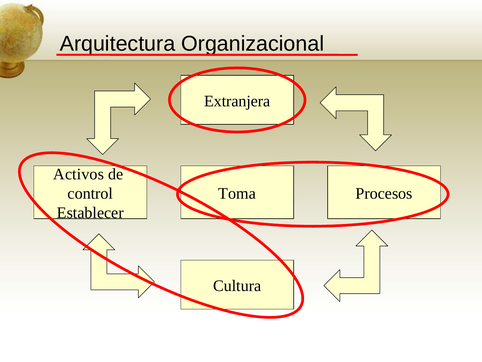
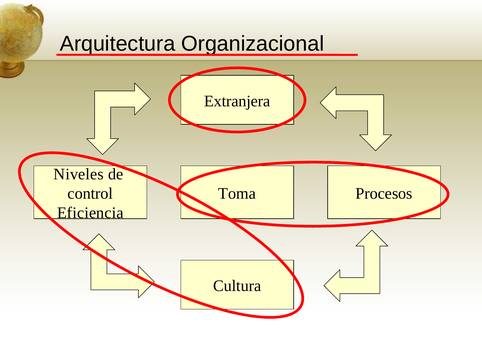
Activos: Activos -> Niveles
Establecer: Establecer -> Eficiencia
